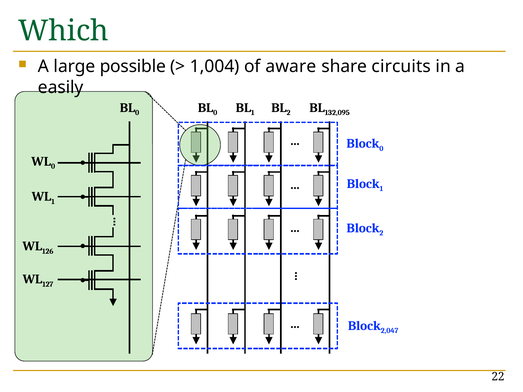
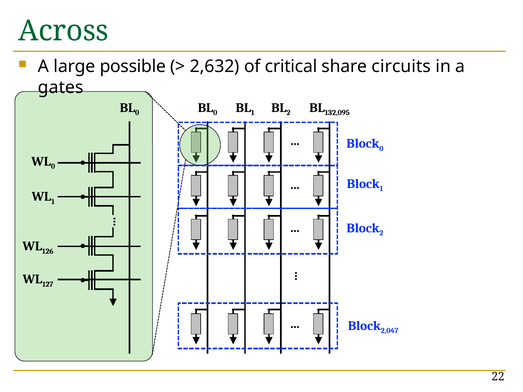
Which: Which -> Across
1,004: 1,004 -> 2,632
aware: aware -> critical
easily: easily -> gates
